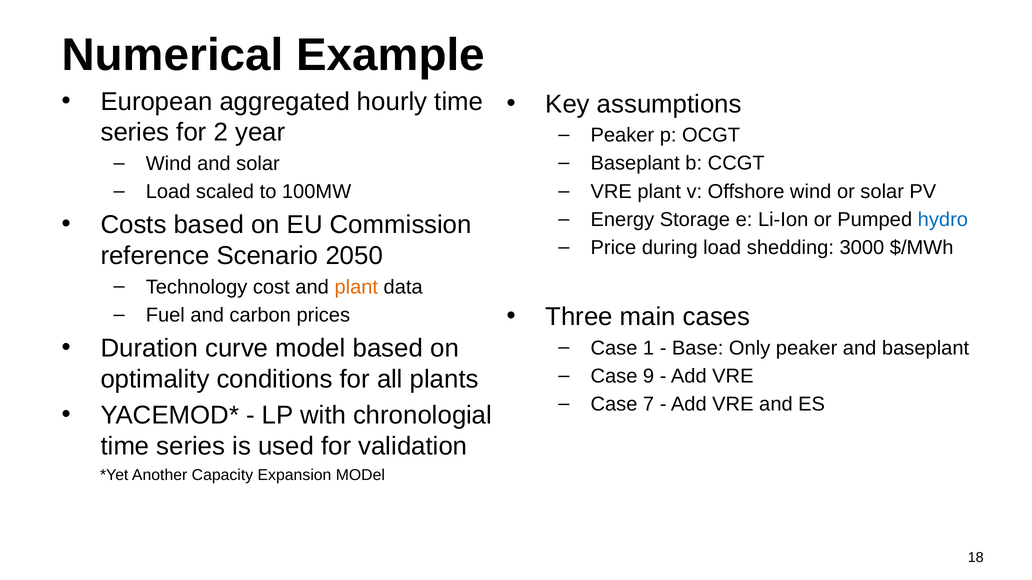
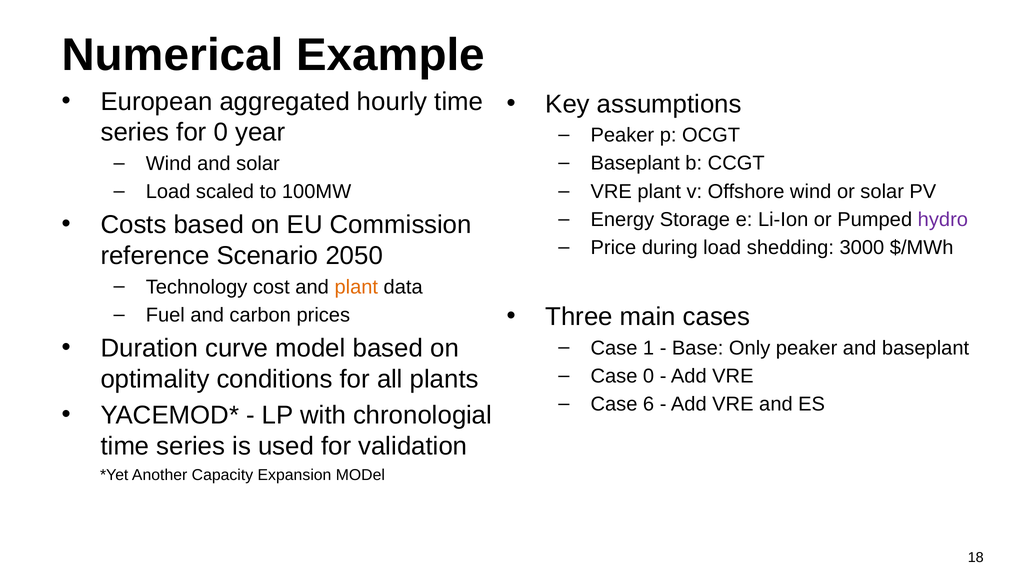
for 2: 2 -> 0
hydro colour: blue -> purple
Case 9: 9 -> 0
7: 7 -> 6
